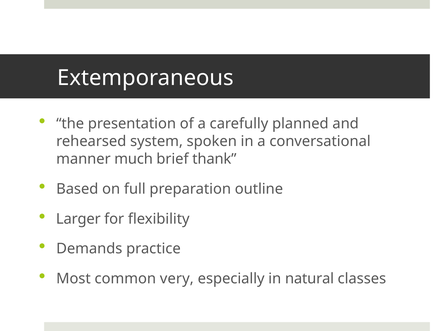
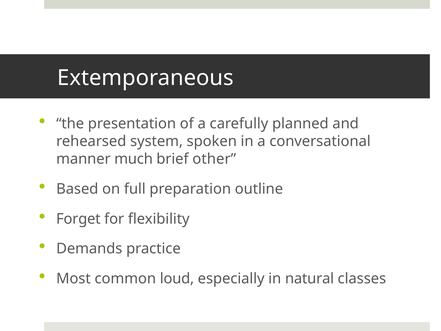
thank: thank -> other
Larger: Larger -> Forget
very: very -> loud
